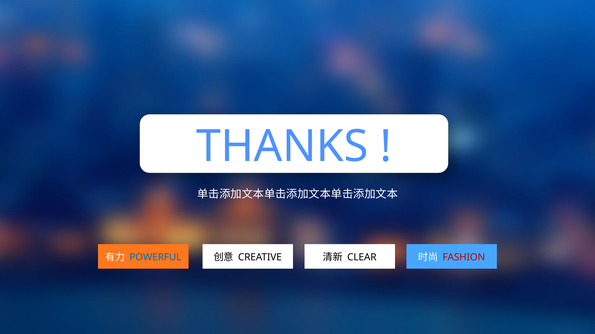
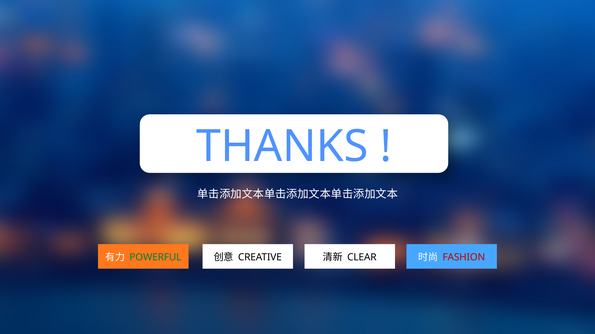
POWERFUL colour: blue -> green
